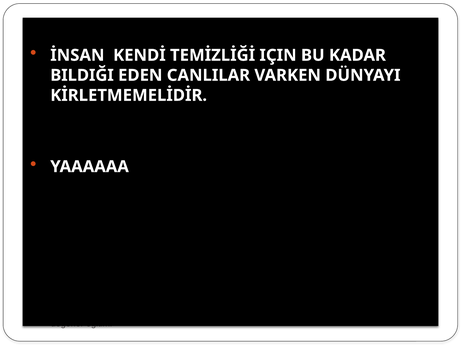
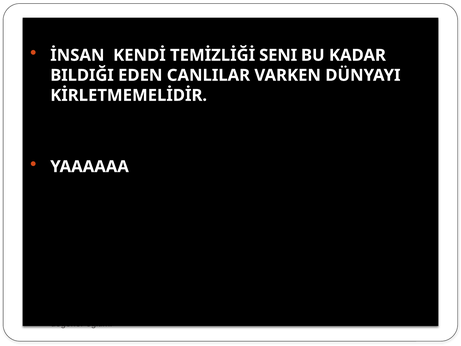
IÇIN: IÇIN -> SENI
